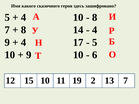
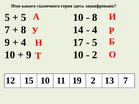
4 at (24, 17): 4 -> 5
6 at (95, 55): 6 -> 2
